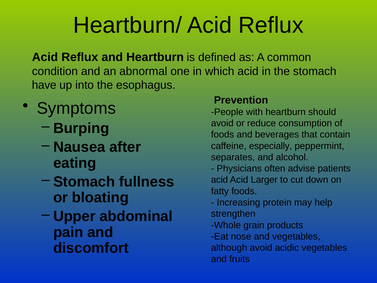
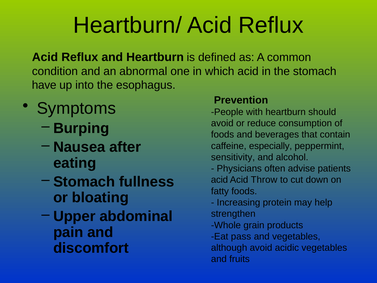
separates: separates -> sensitivity
Larger: Larger -> Throw
nose: nose -> pass
